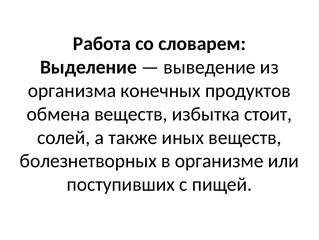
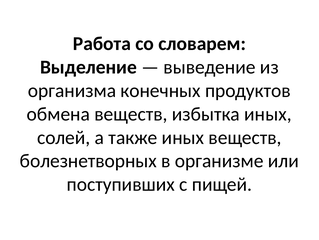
избытка стоит: стоит -> иных
